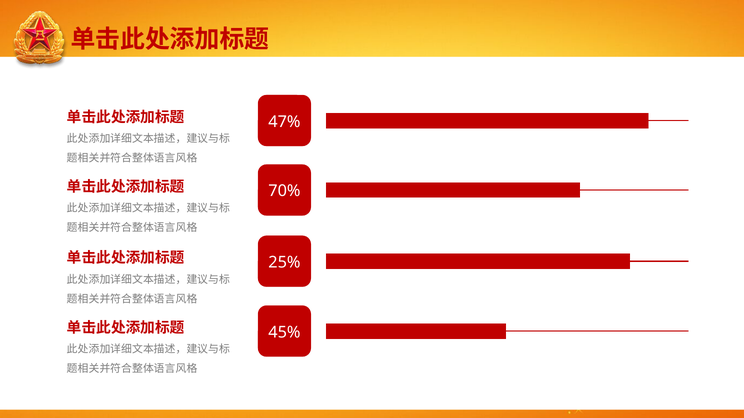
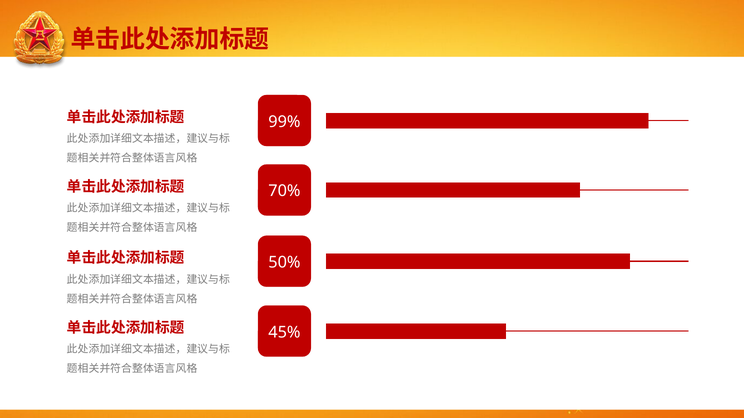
47%: 47% -> 99%
25%: 25% -> 50%
